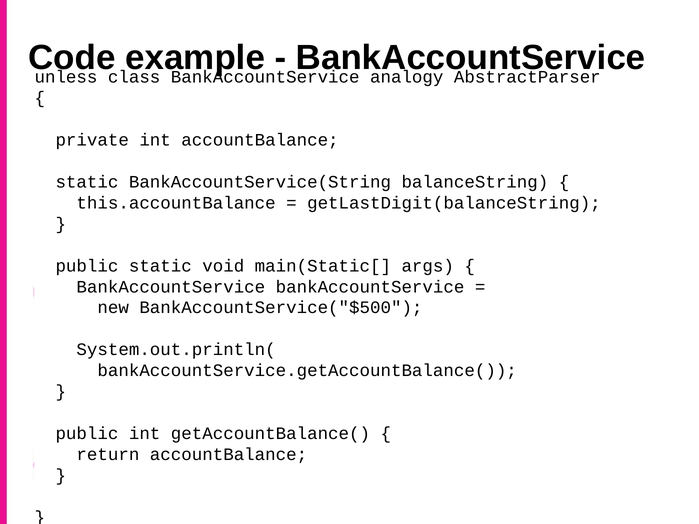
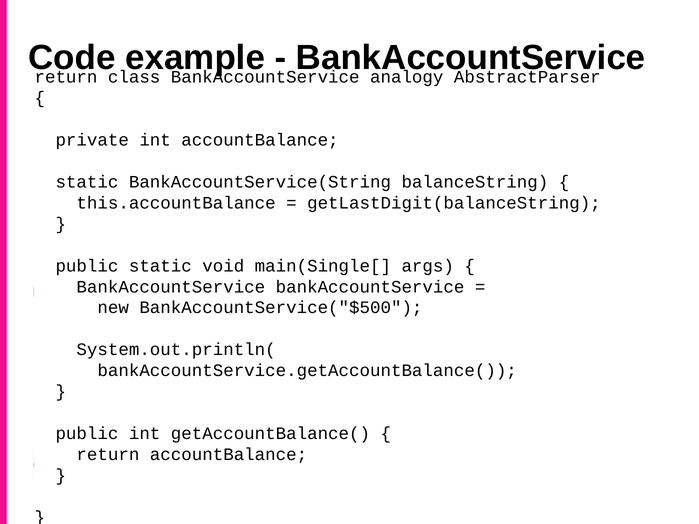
unless at (66, 77): unless -> return
main(Static[: main(Static[ -> main(Single[
